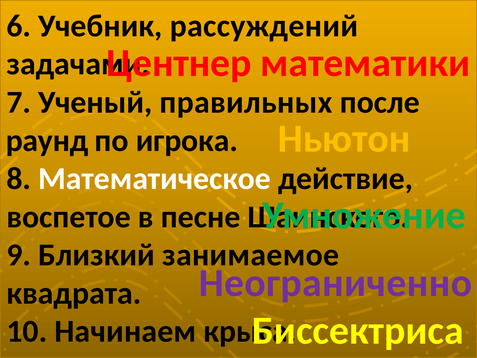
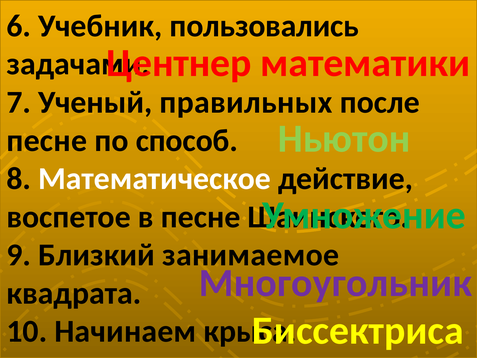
рассуждений: рассуждений -> пользовались
Ньютон colour: yellow -> light green
раунд at (47, 140): раунд -> песне
игрока: игрока -> способ
Неограниченно: Неограниченно -> Многоугольник
